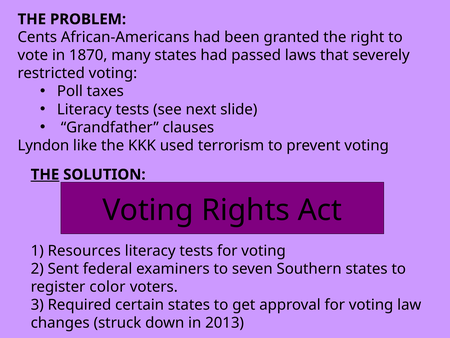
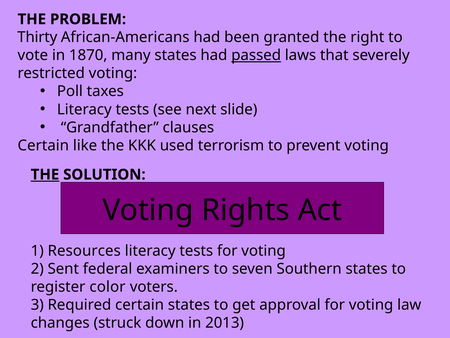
Cents: Cents -> Thirty
passed underline: none -> present
Lyndon at (43, 145): Lyndon -> Certain
